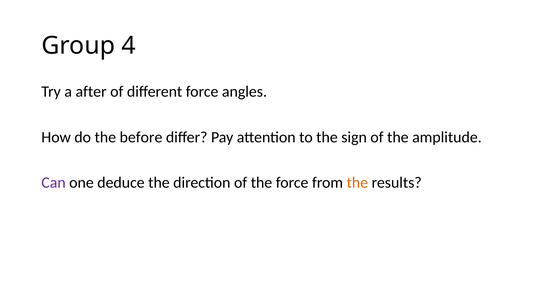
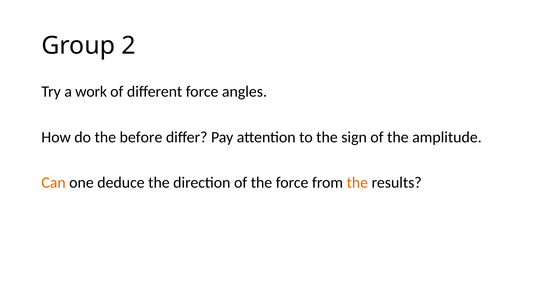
4: 4 -> 2
after: after -> work
Can colour: purple -> orange
